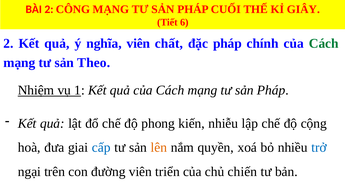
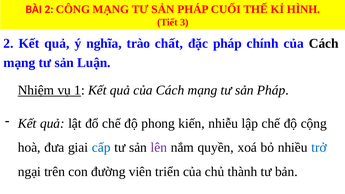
GIÂY: GIÂY -> HÌNH
6: 6 -> 3
nghĩa viên: viên -> trào
Cách at (324, 44) colour: green -> black
Theo: Theo -> Luận
lên colour: orange -> purple
chiến: chiến -> thành
